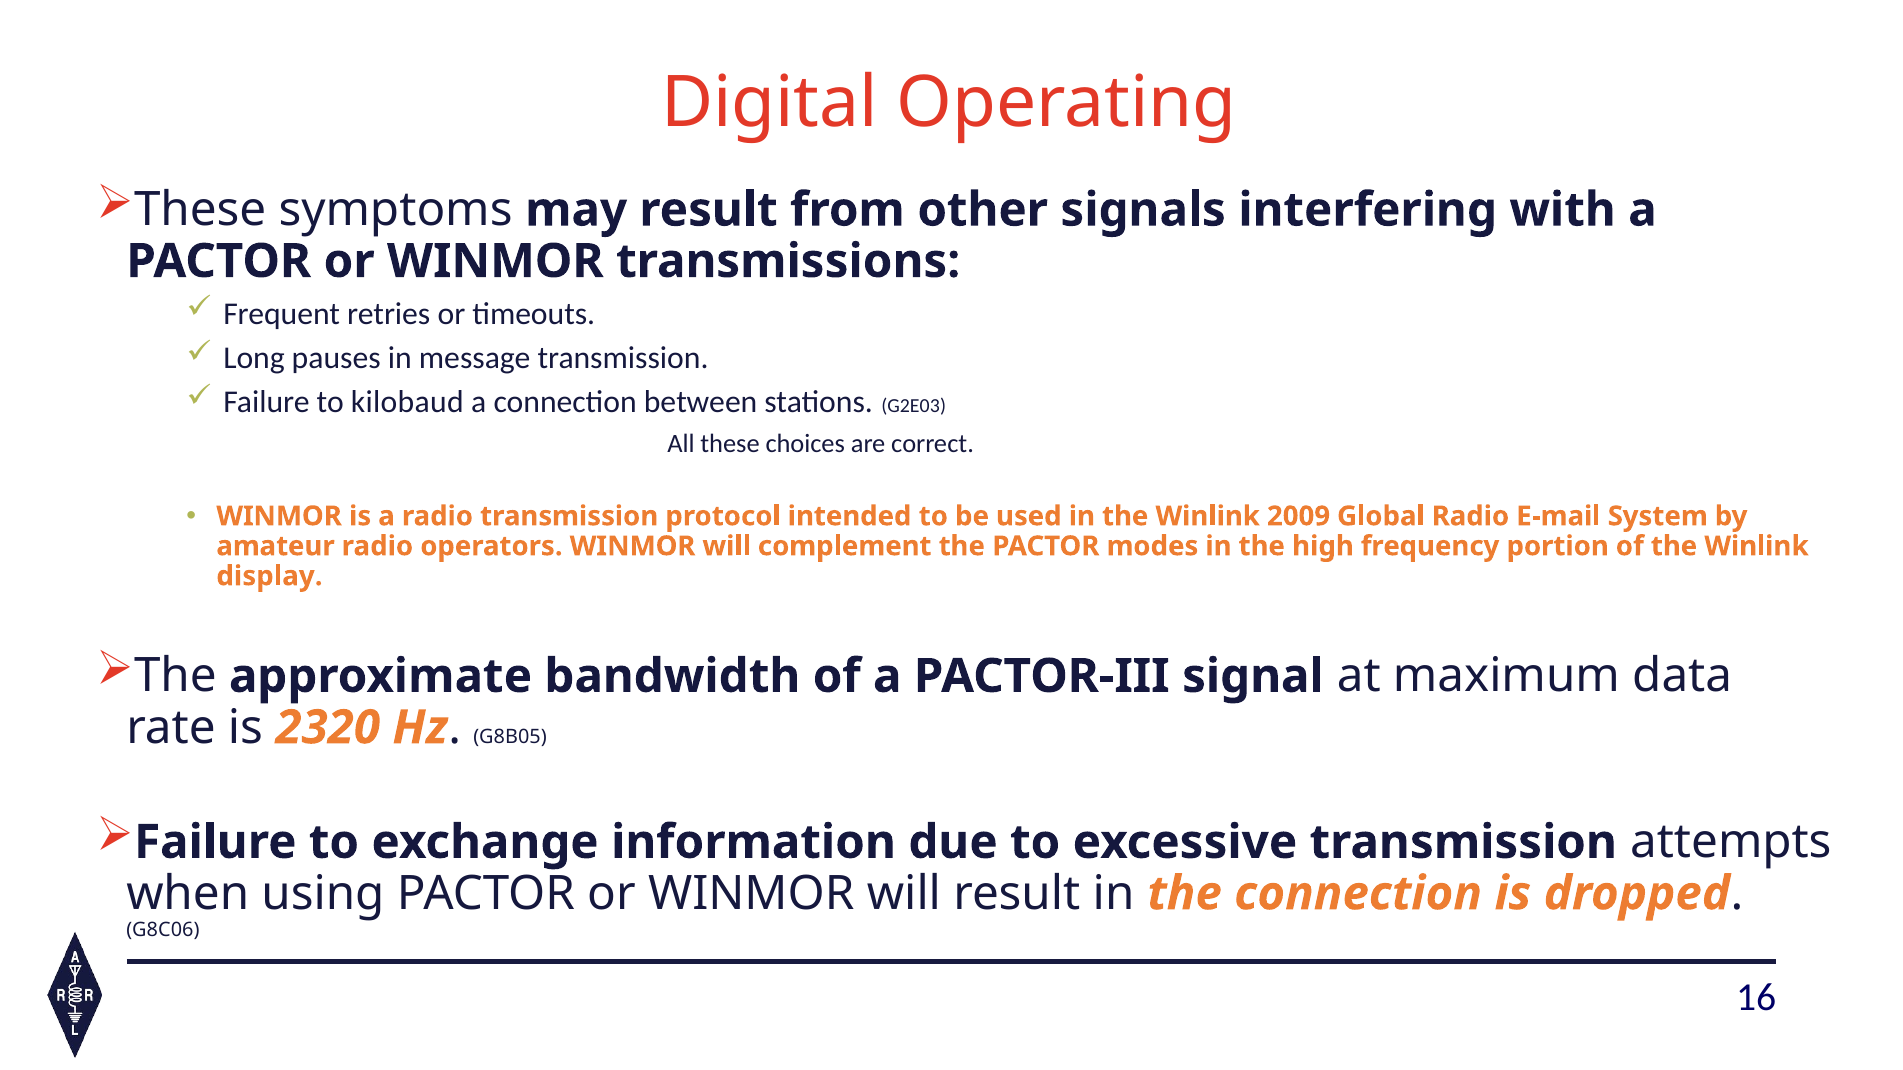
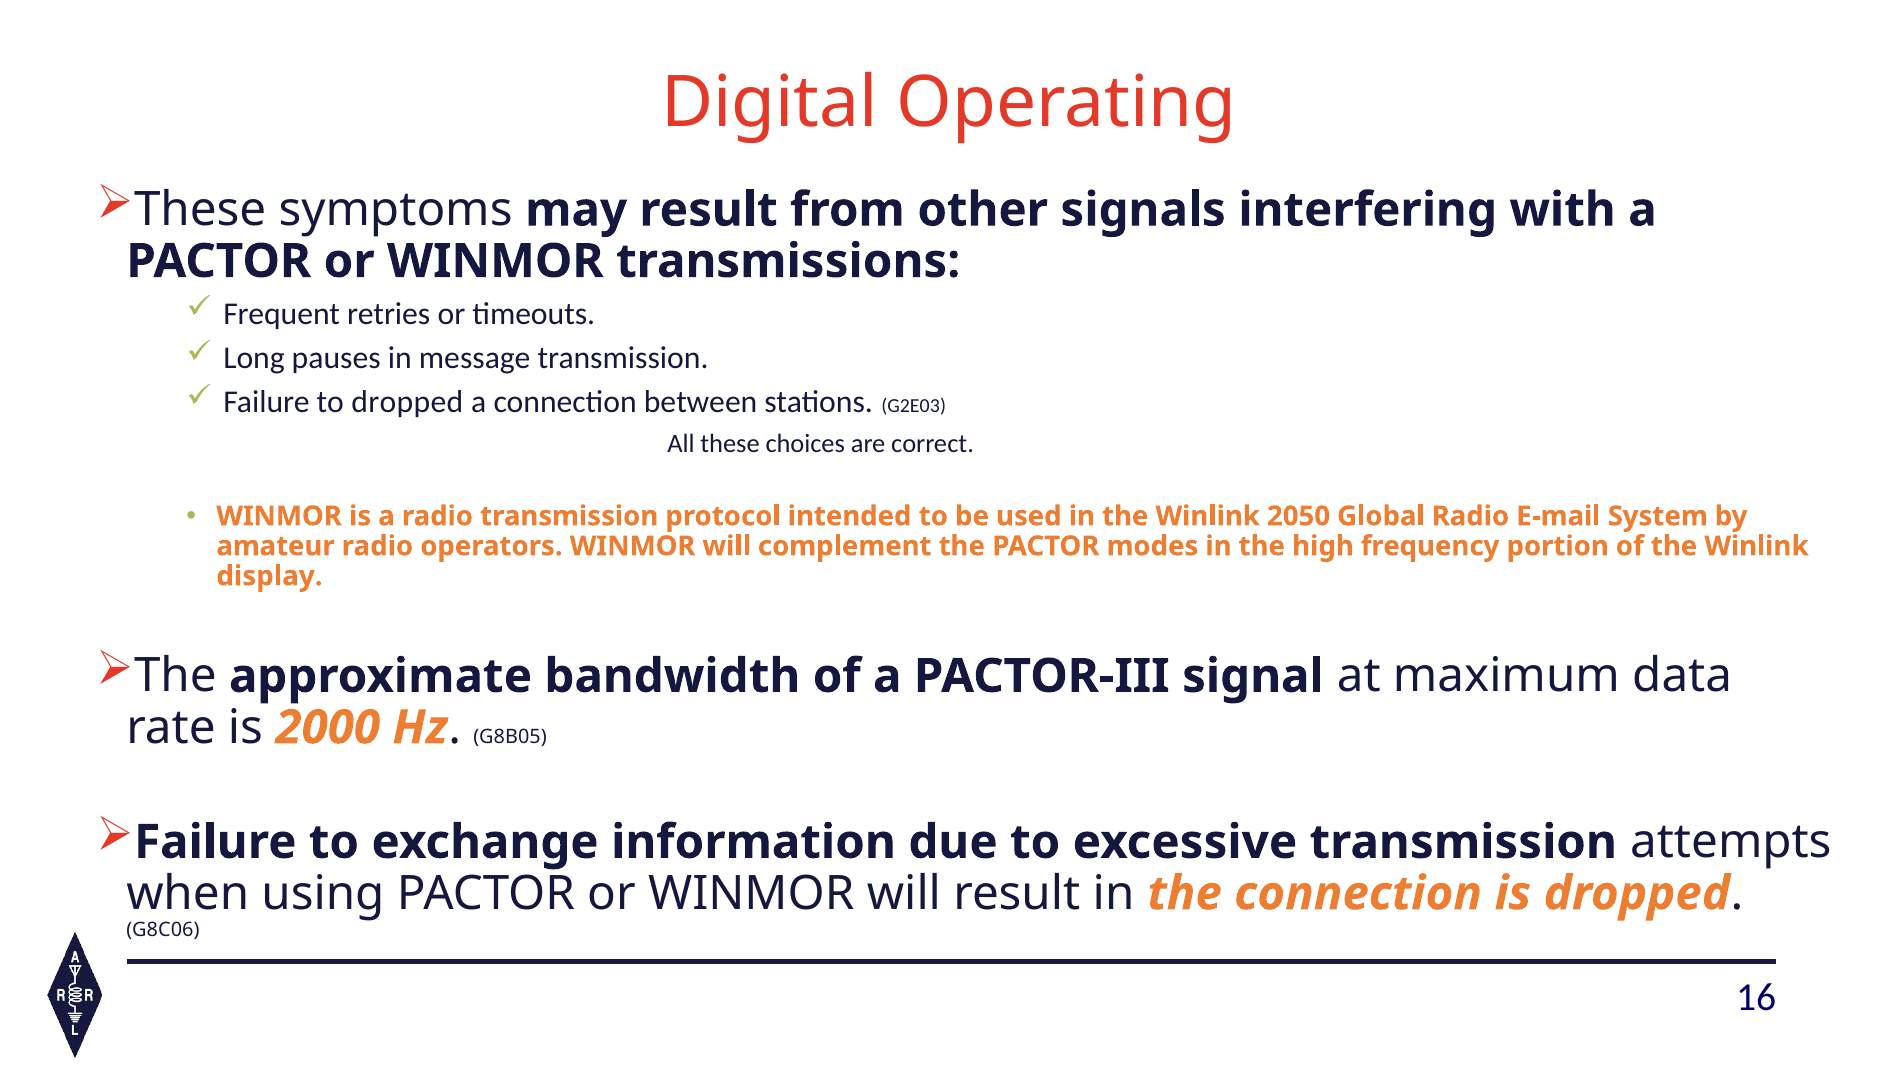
to kilobaud: kilobaud -> dropped
2009: 2009 -> 2050
2320: 2320 -> 2000
